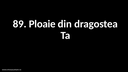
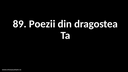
Ploaie: Ploaie -> Poezii
